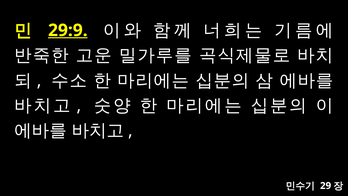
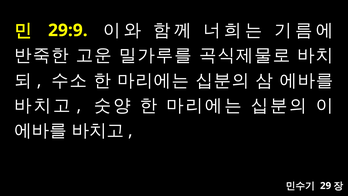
29:9 underline: present -> none
